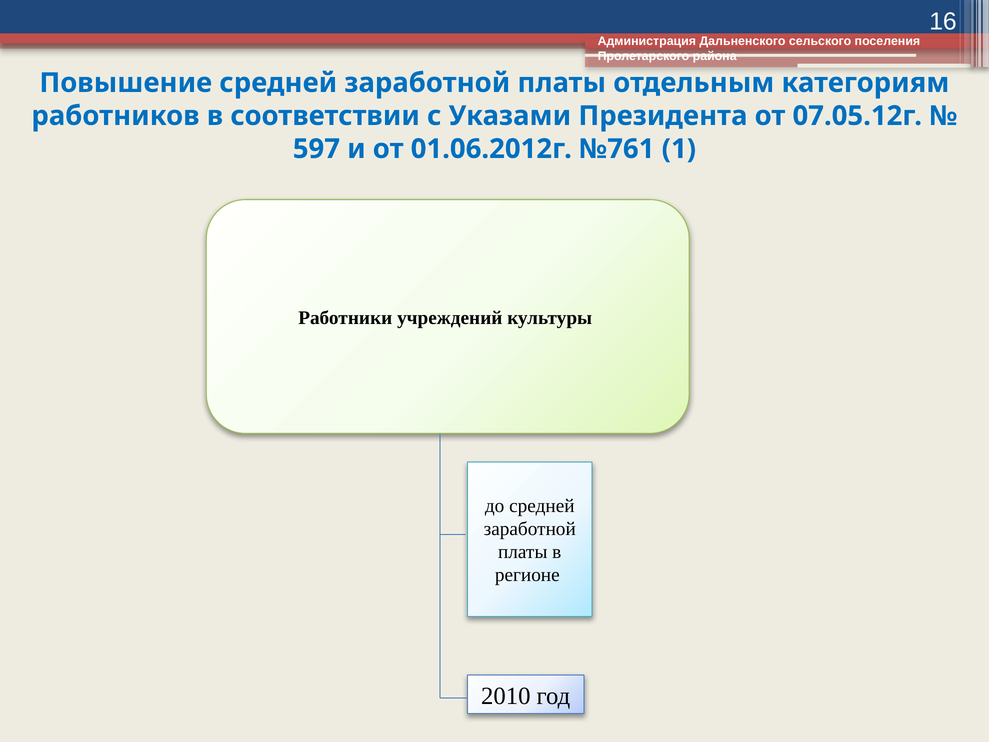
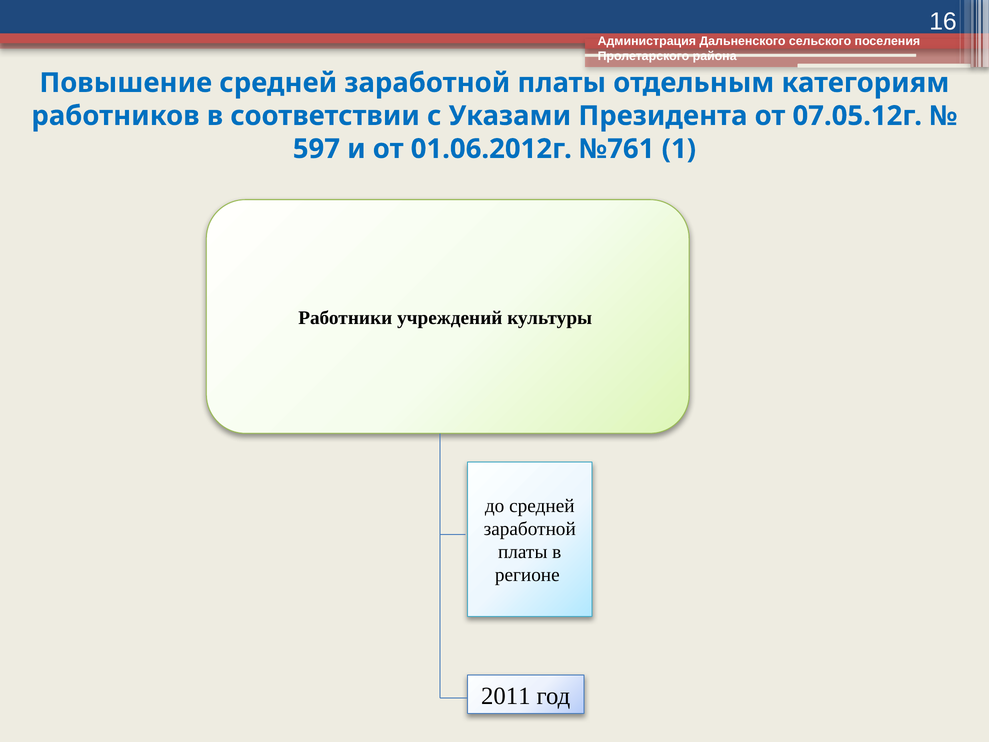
2010: 2010 -> 2011
